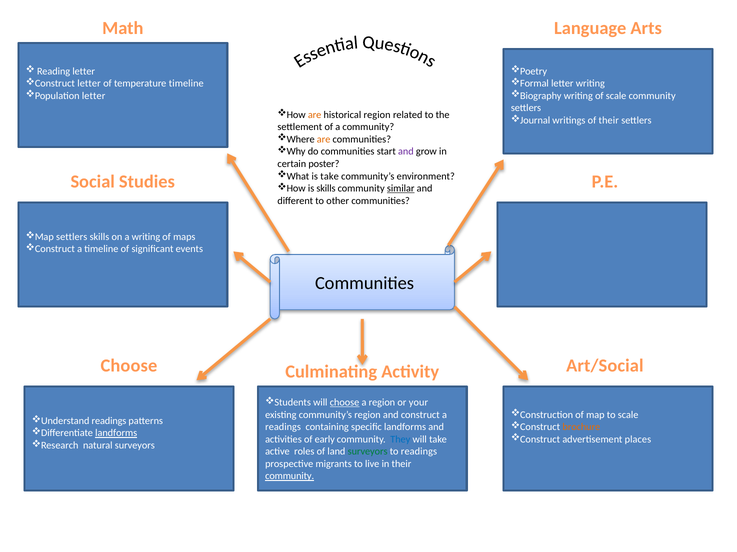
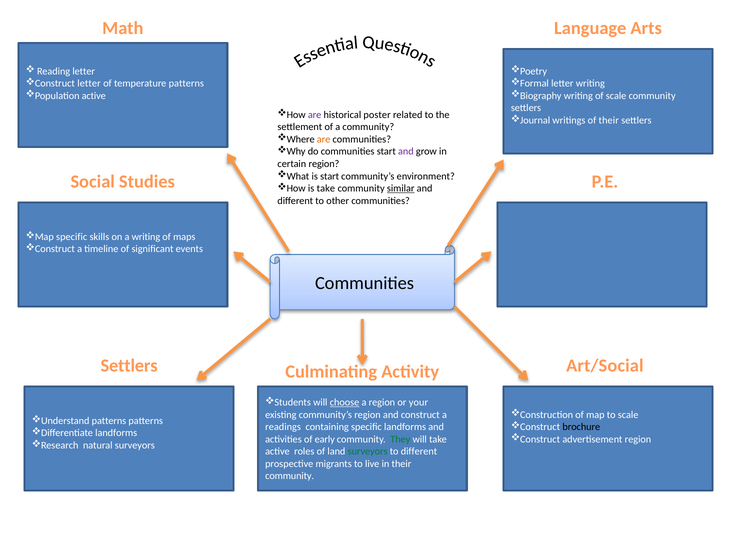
temperature timeline: timeline -> patterns
letter at (94, 96): letter -> active
are at (315, 115) colour: orange -> purple
historical region: region -> poster
poster at (324, 164): poster -> region
is take: take -> start
is skills: skills -> take
settlers at (72, 237): settlers -> specific
Choose at (129, 366): Choose -> Settlers
readings at (109, 421): readings -> patterns
brochure colour: orange -> black
landforms at (116, 434) underline: present -> none
advertisement places: places -> region
They colour: blue -> green
to readings: readings -> different
community at (290, 477) underline: present -> none
